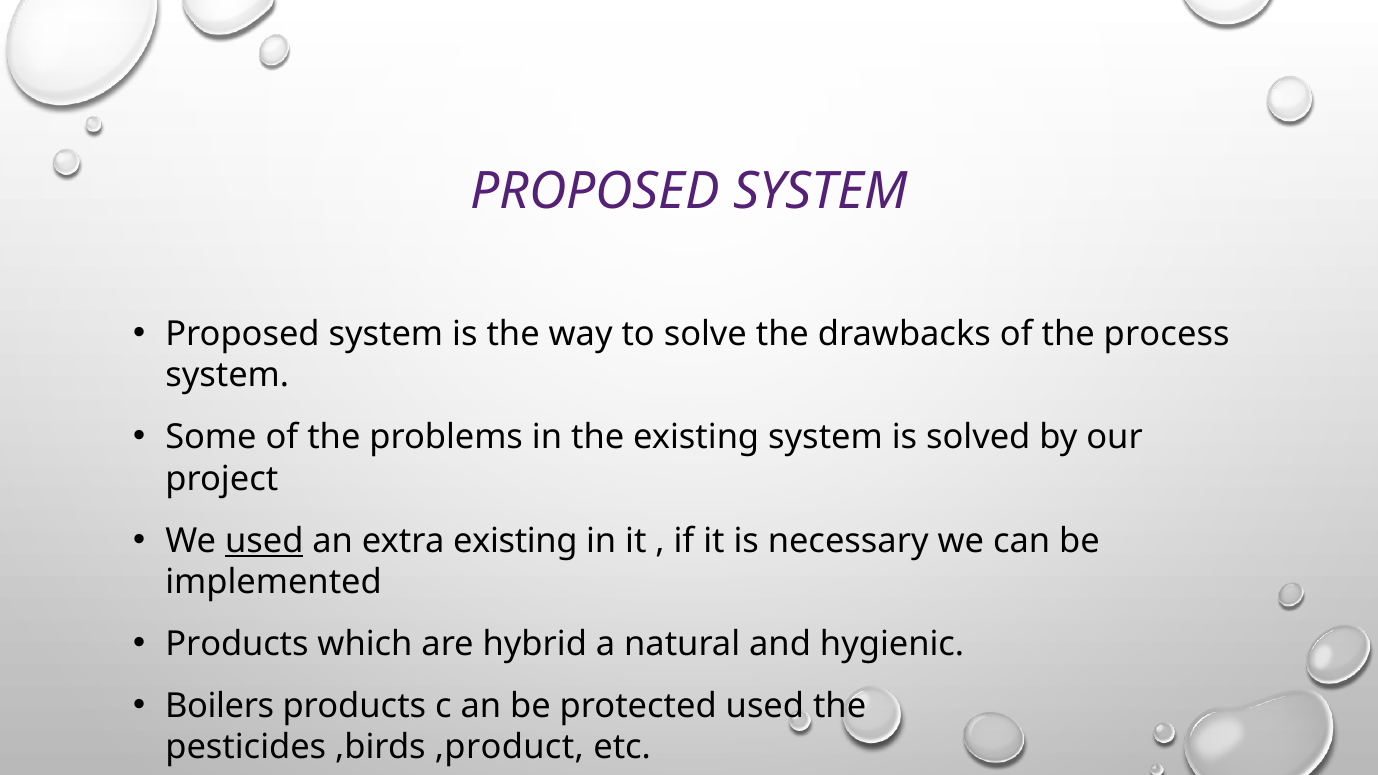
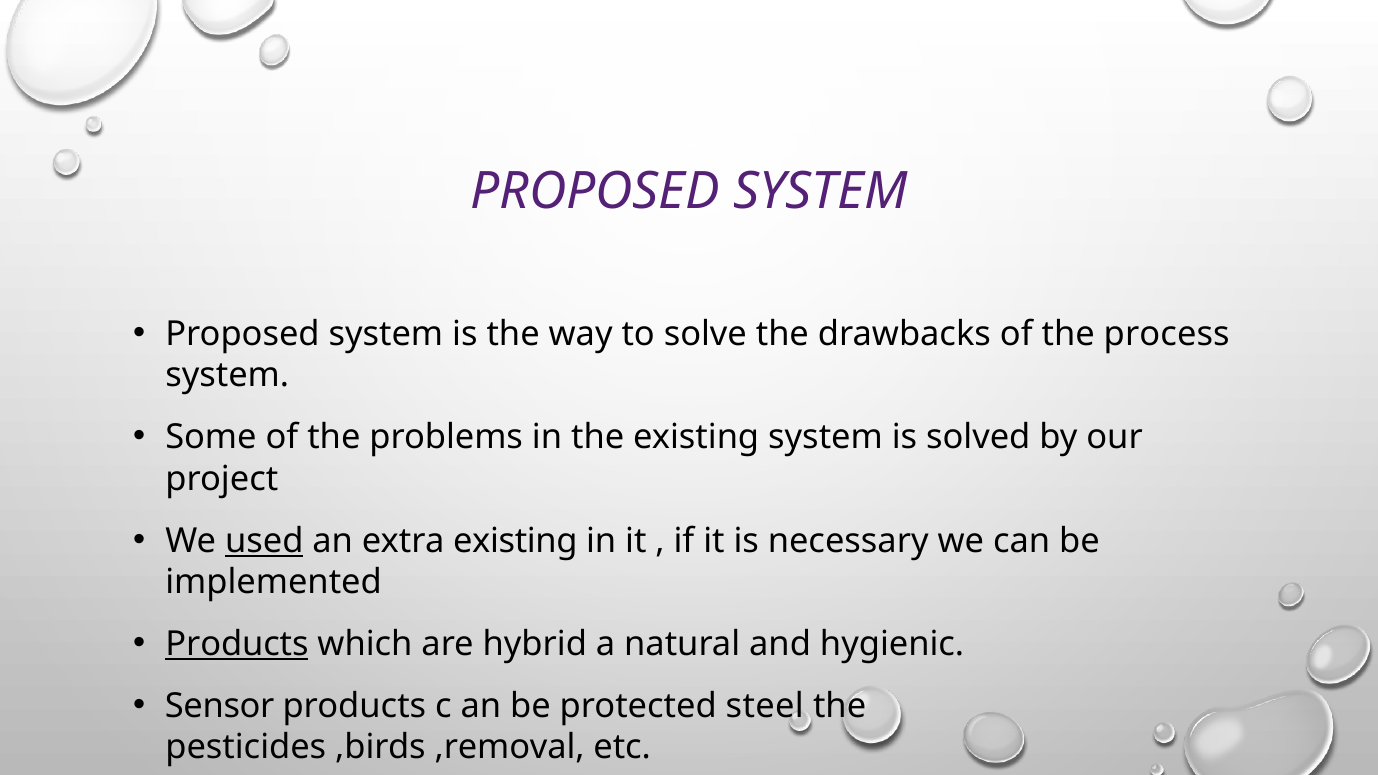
Products at (237, 644) underline: none -> present
Boilers: Boilers -> Sensor
protected used: used -> steel
,product: ,product -> ,removal
